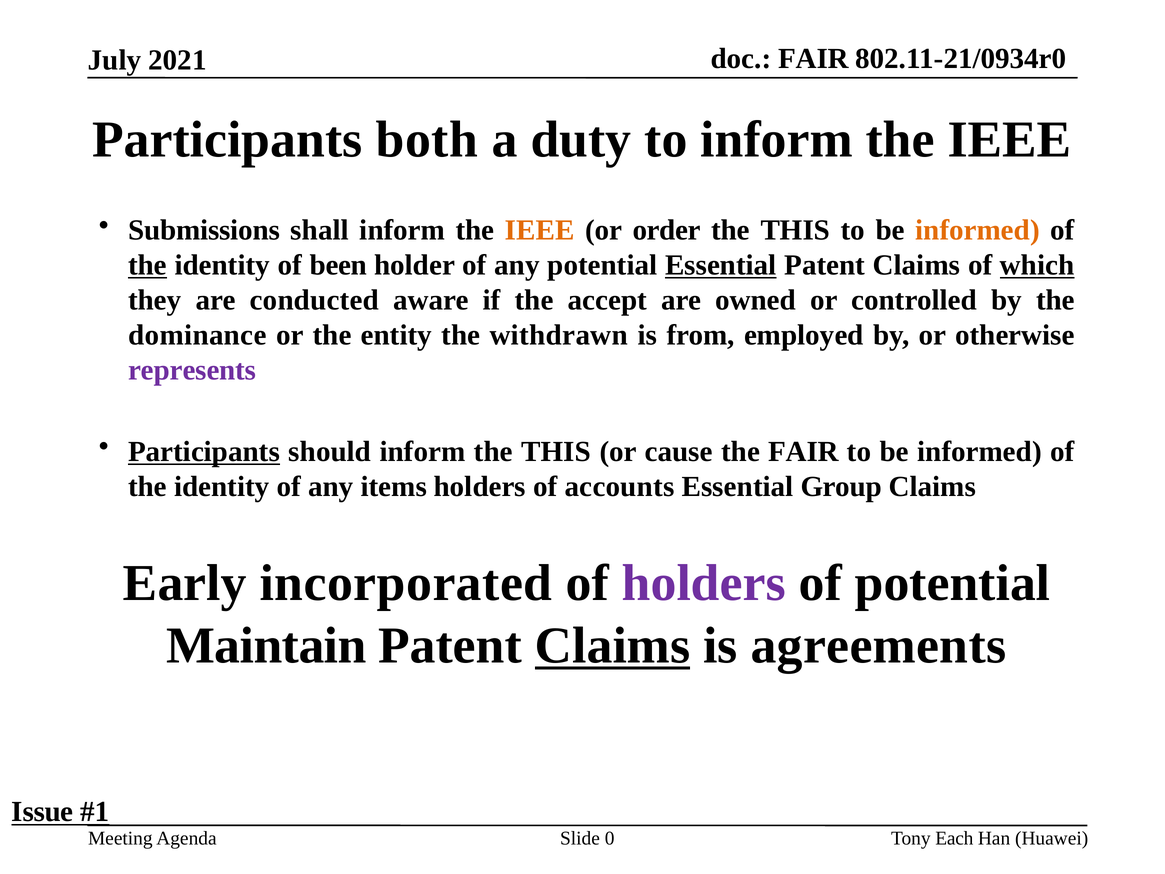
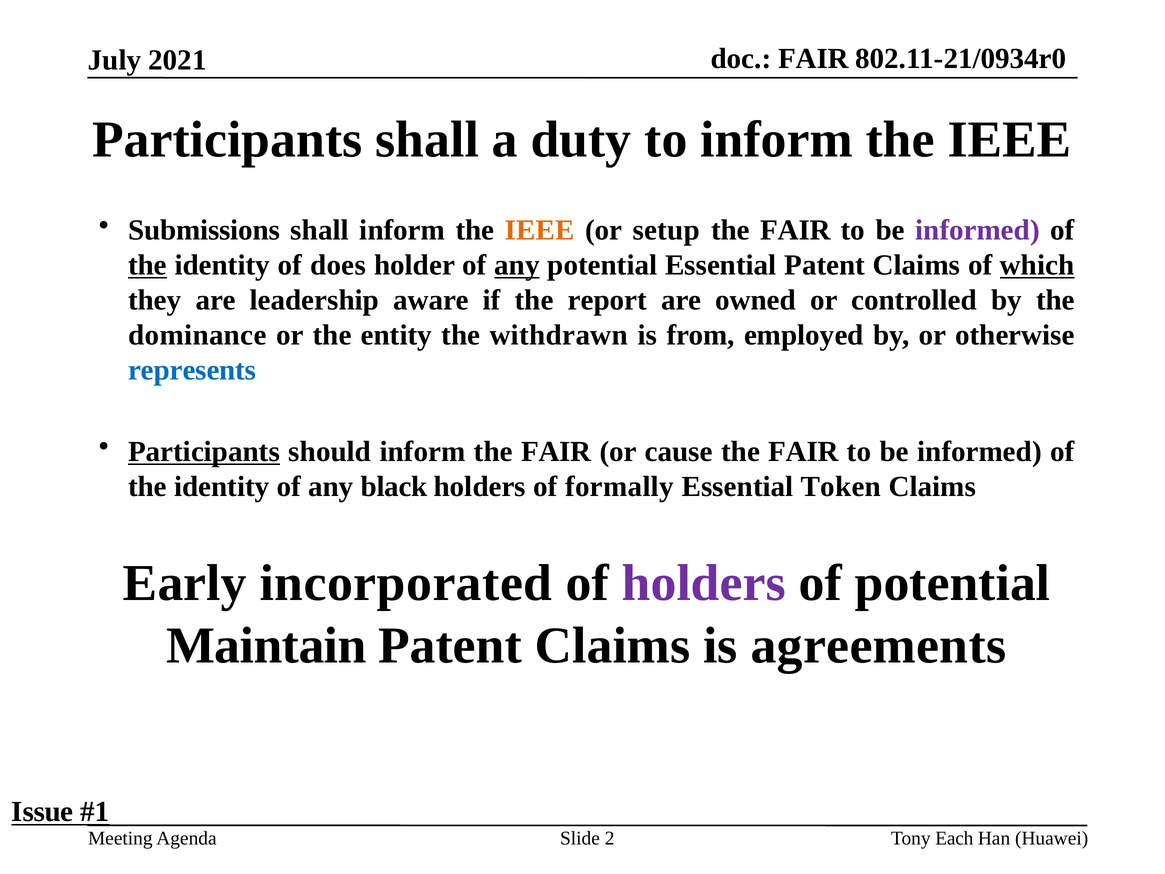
Participants both: both -> shall
order: order -> setup
THIS at (795, 230): THIS -> FAIR
informed at (978, 230) colour: orange -> purple
been: been -> does
any at (517, 265) underline: none -> present
Essential at (721, 265) underline: present -> none
conducted: conducted -> leadership
accept: accept -> report
represents colour: purple -> blue
inform the THIS: THIS -> FAIR
items: items -> black
accounts: accounts -> formally
Group: Group -> Token
Claims at (612, 645) underline: present -> none
0: 0 -> 2
